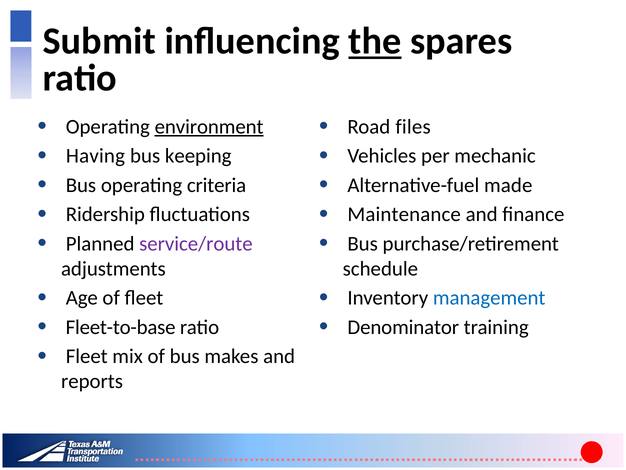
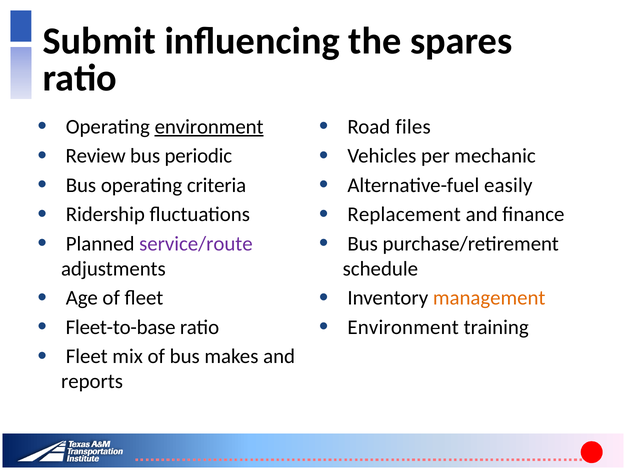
the underline: present -> none
Having: Having -> Review
keeping: keeping -> periodic
made: made -> easily
Maintenance: Maintenance -> Replacement
management colour: blue -> orange
Denominator at (403, 327): Denominator -> Environment
